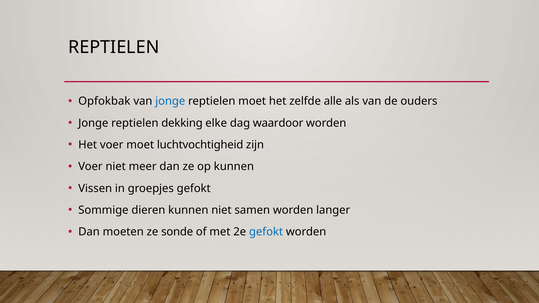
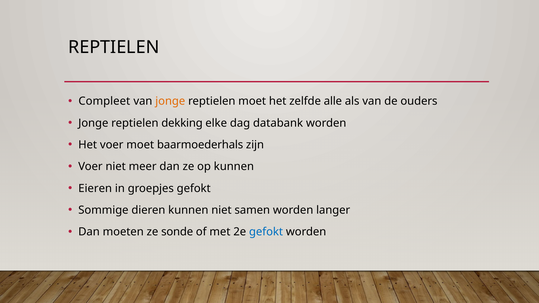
Opfokbak: Opfokbak -> Compleet
jonge at (170, 101) colour: blue -> orange
waardoor: waardoor -> databank
luchtvochtigheid: luchtvochtigheid -> baarmoederhals
Vissen: Vissen -> Eieren
